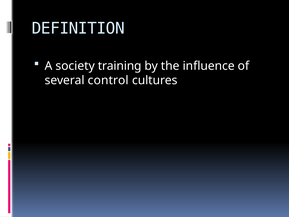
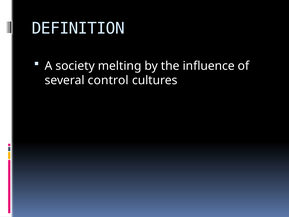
training: training -> melting
